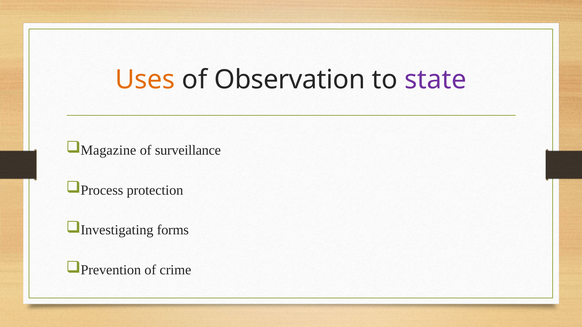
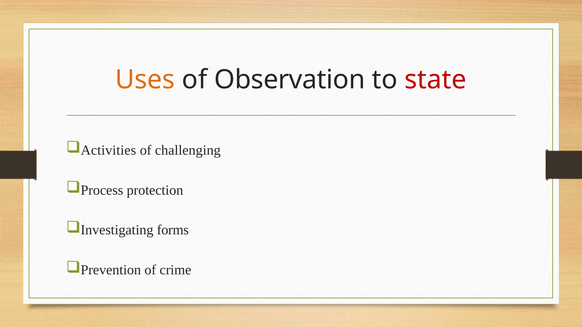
state colour: purple -> red
Magazine: Magazine -> Activities
surveillance: surveillance -> challenging
